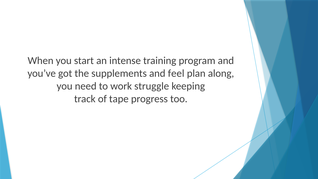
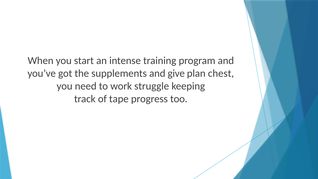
feel: feel -> give
along: along -> chest
